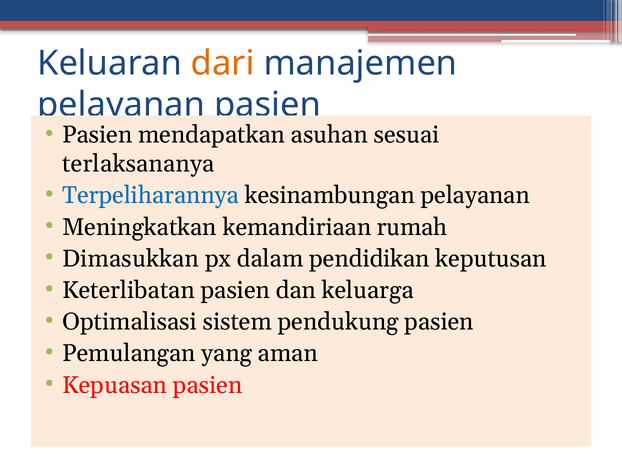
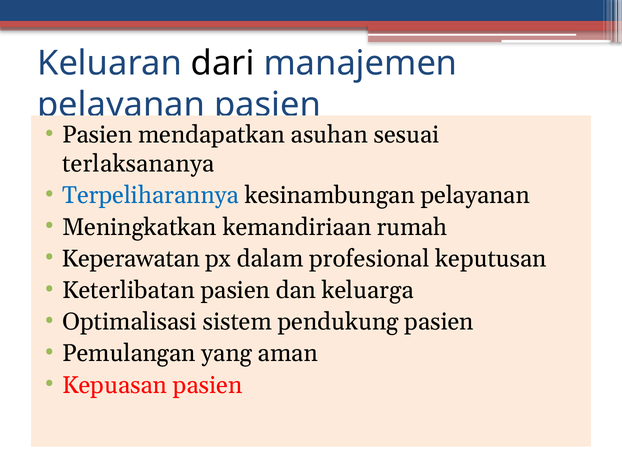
dari colour: orange -> black
Dimasukkan: Dimasukkan -> Keperawatan
pendidikan: pendidikan -> profesional
